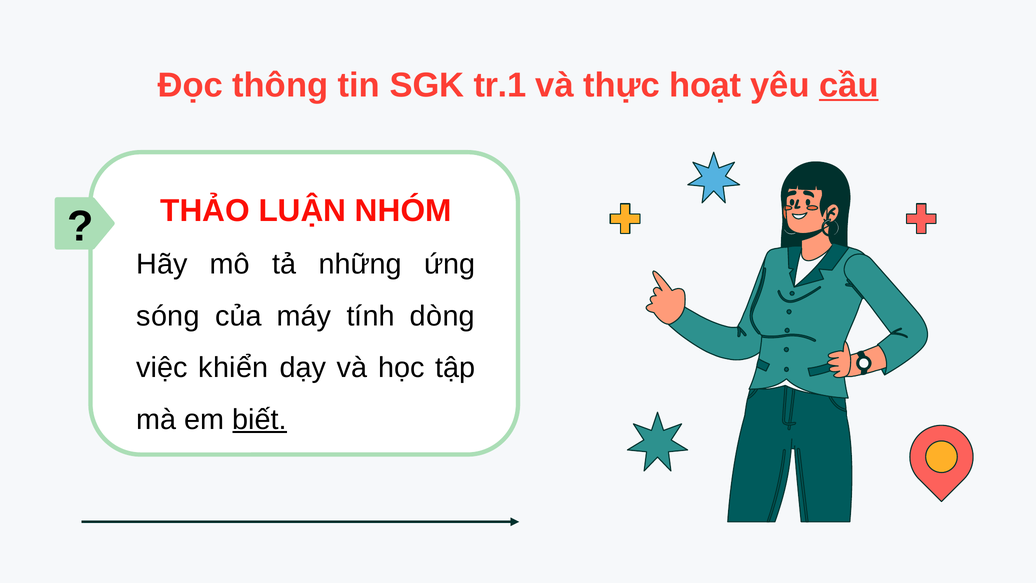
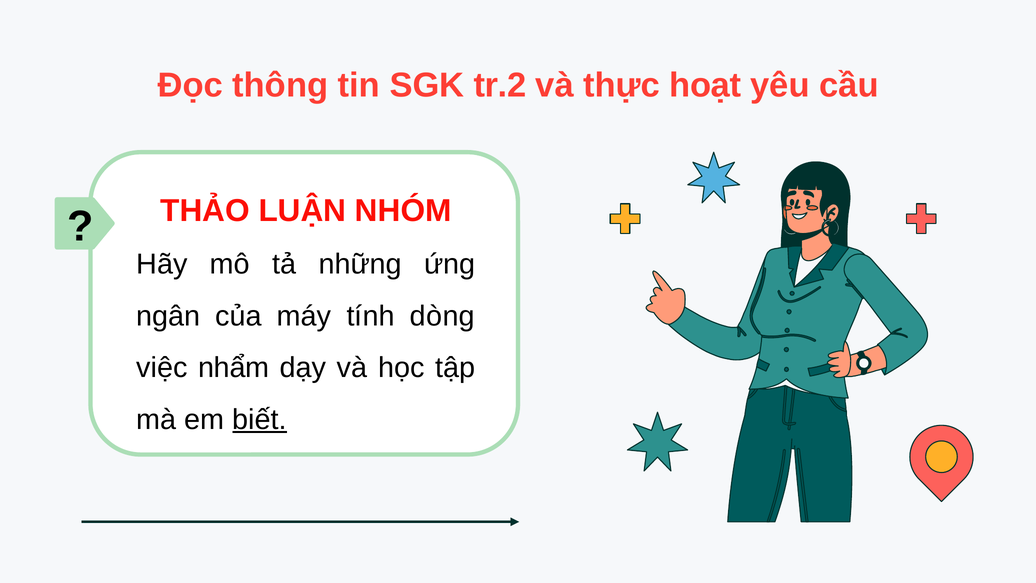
tr.1: tr.1 -> tr.2
cầu underline: present -> none
sóng: sóng -> ngân
khiển: khiển -> nhẩm
